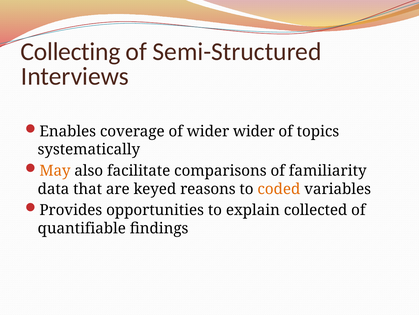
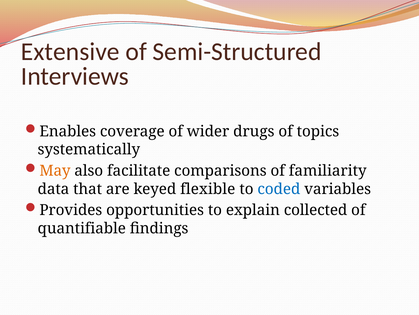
Collecting: Collecting -> Extensive
wider wider: wider -> drugs
reasons: reasons -> flexible
coded colour: orange -> blue
